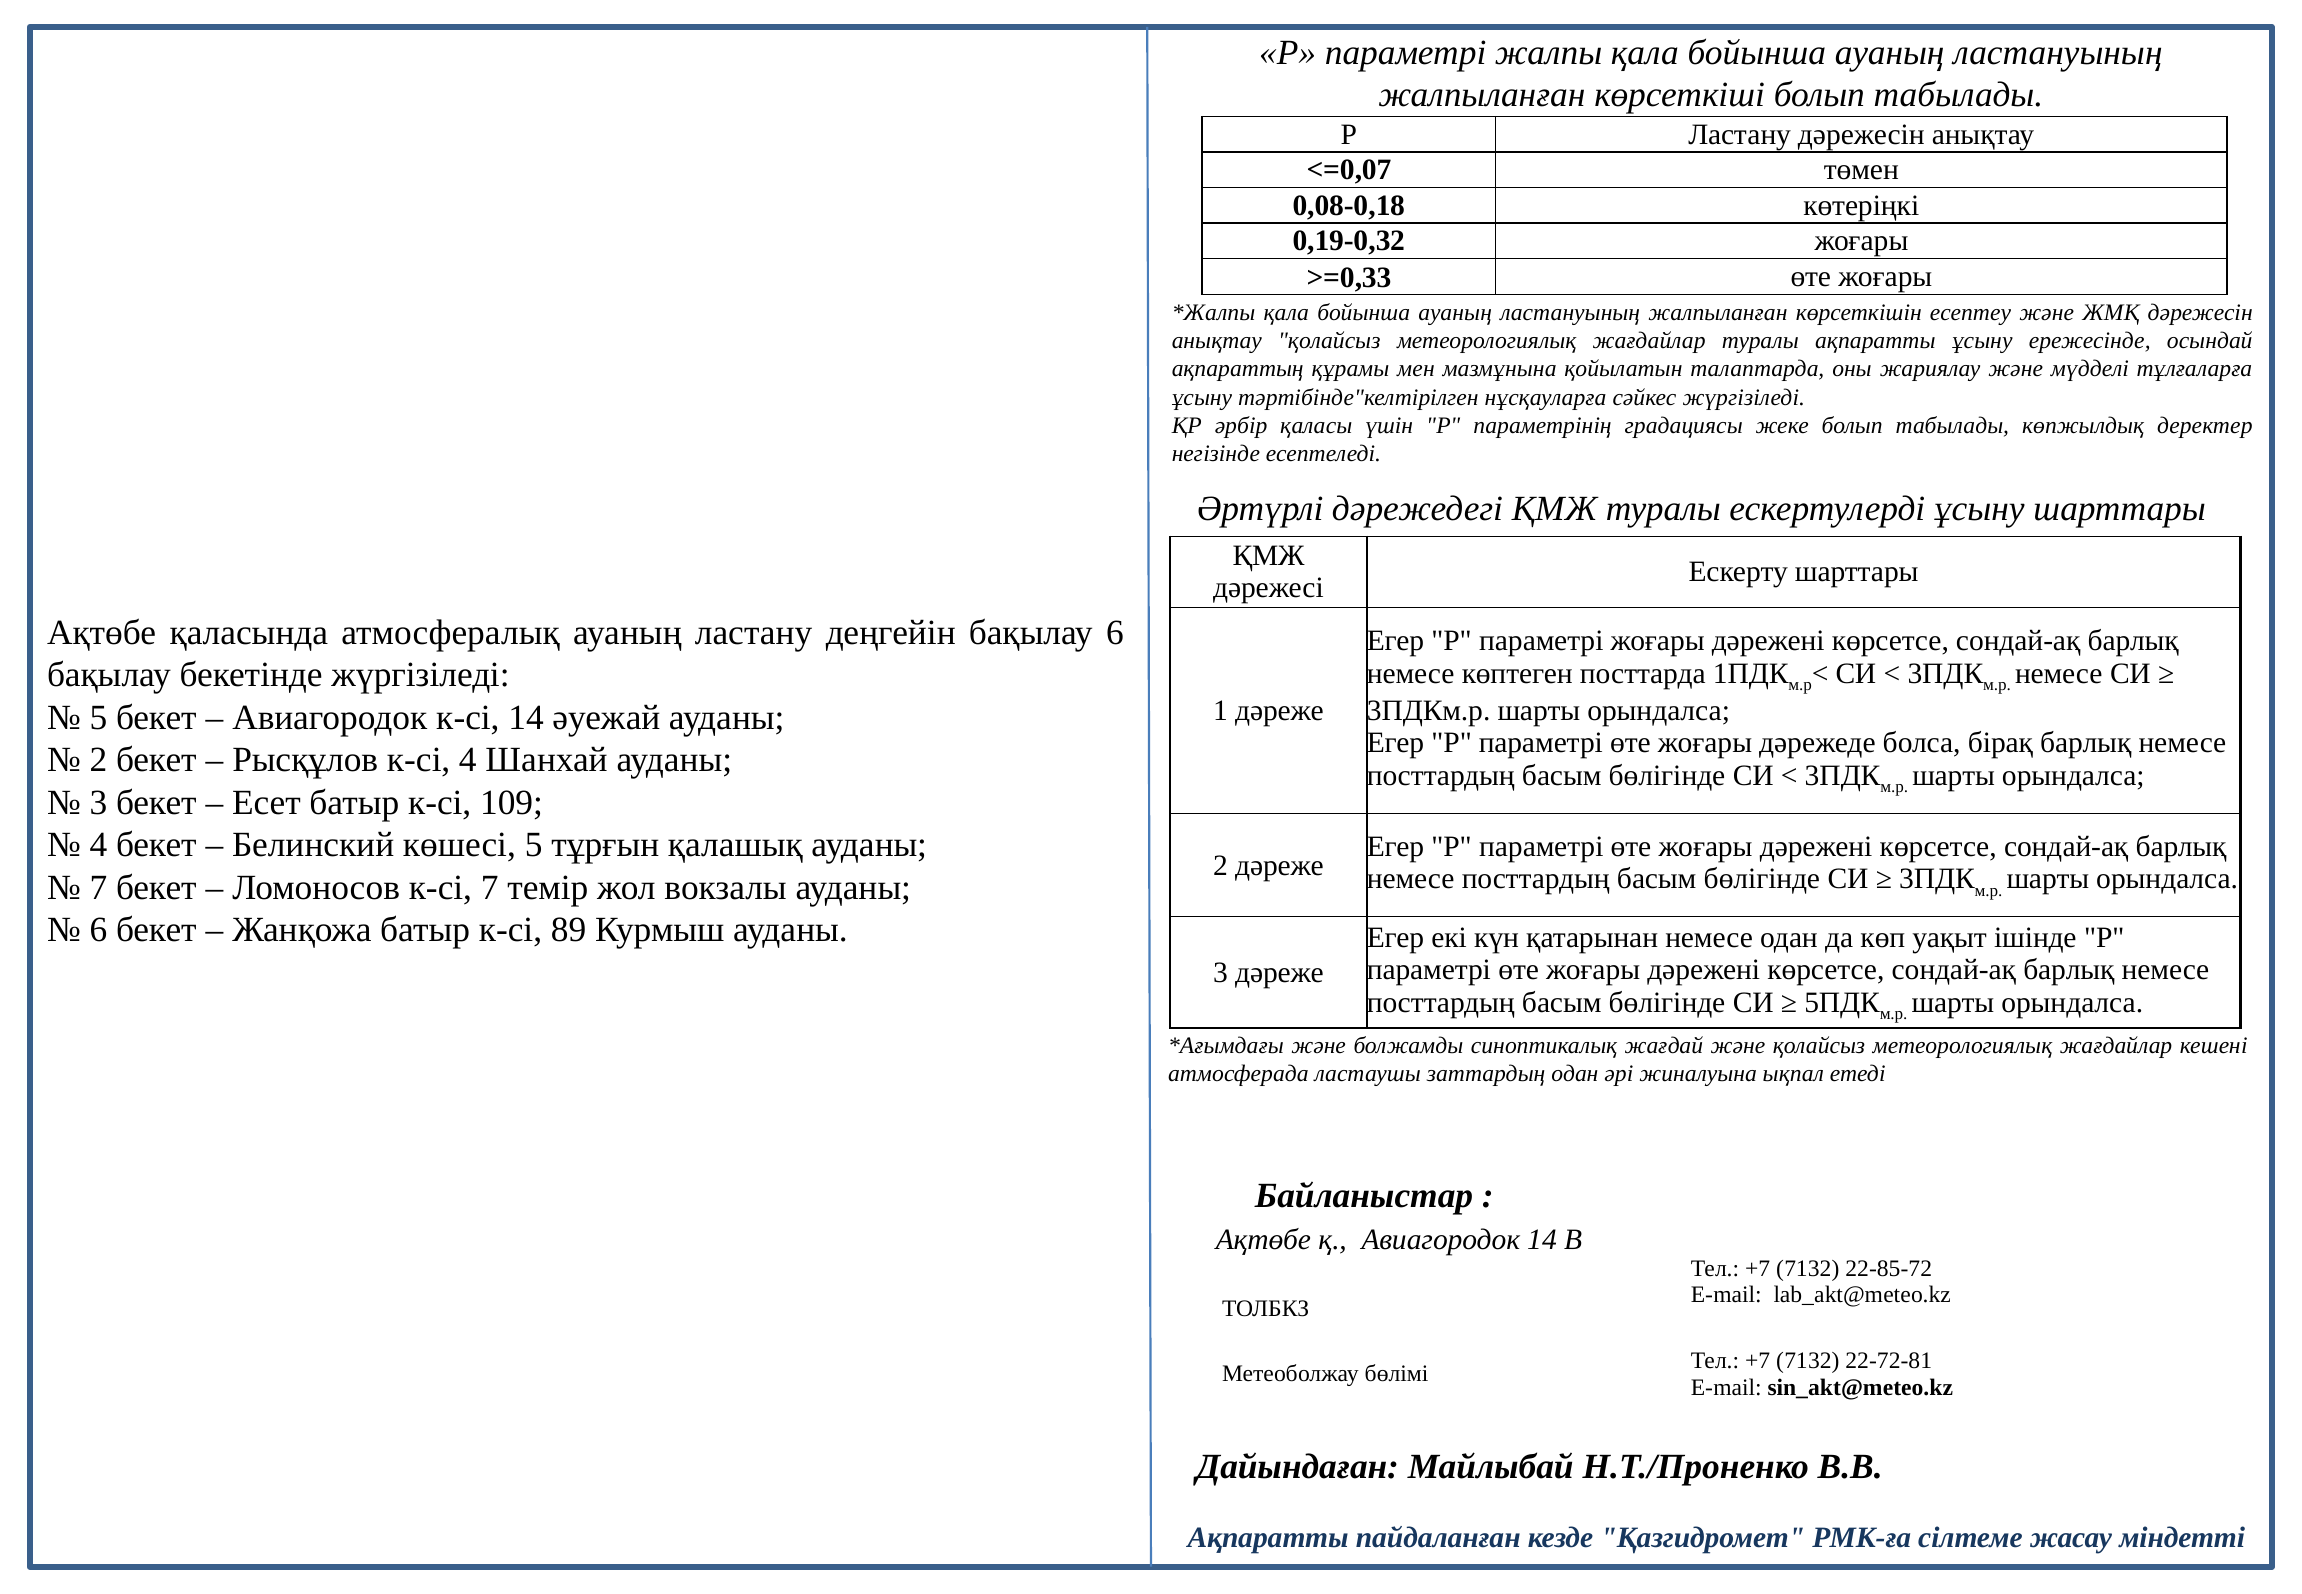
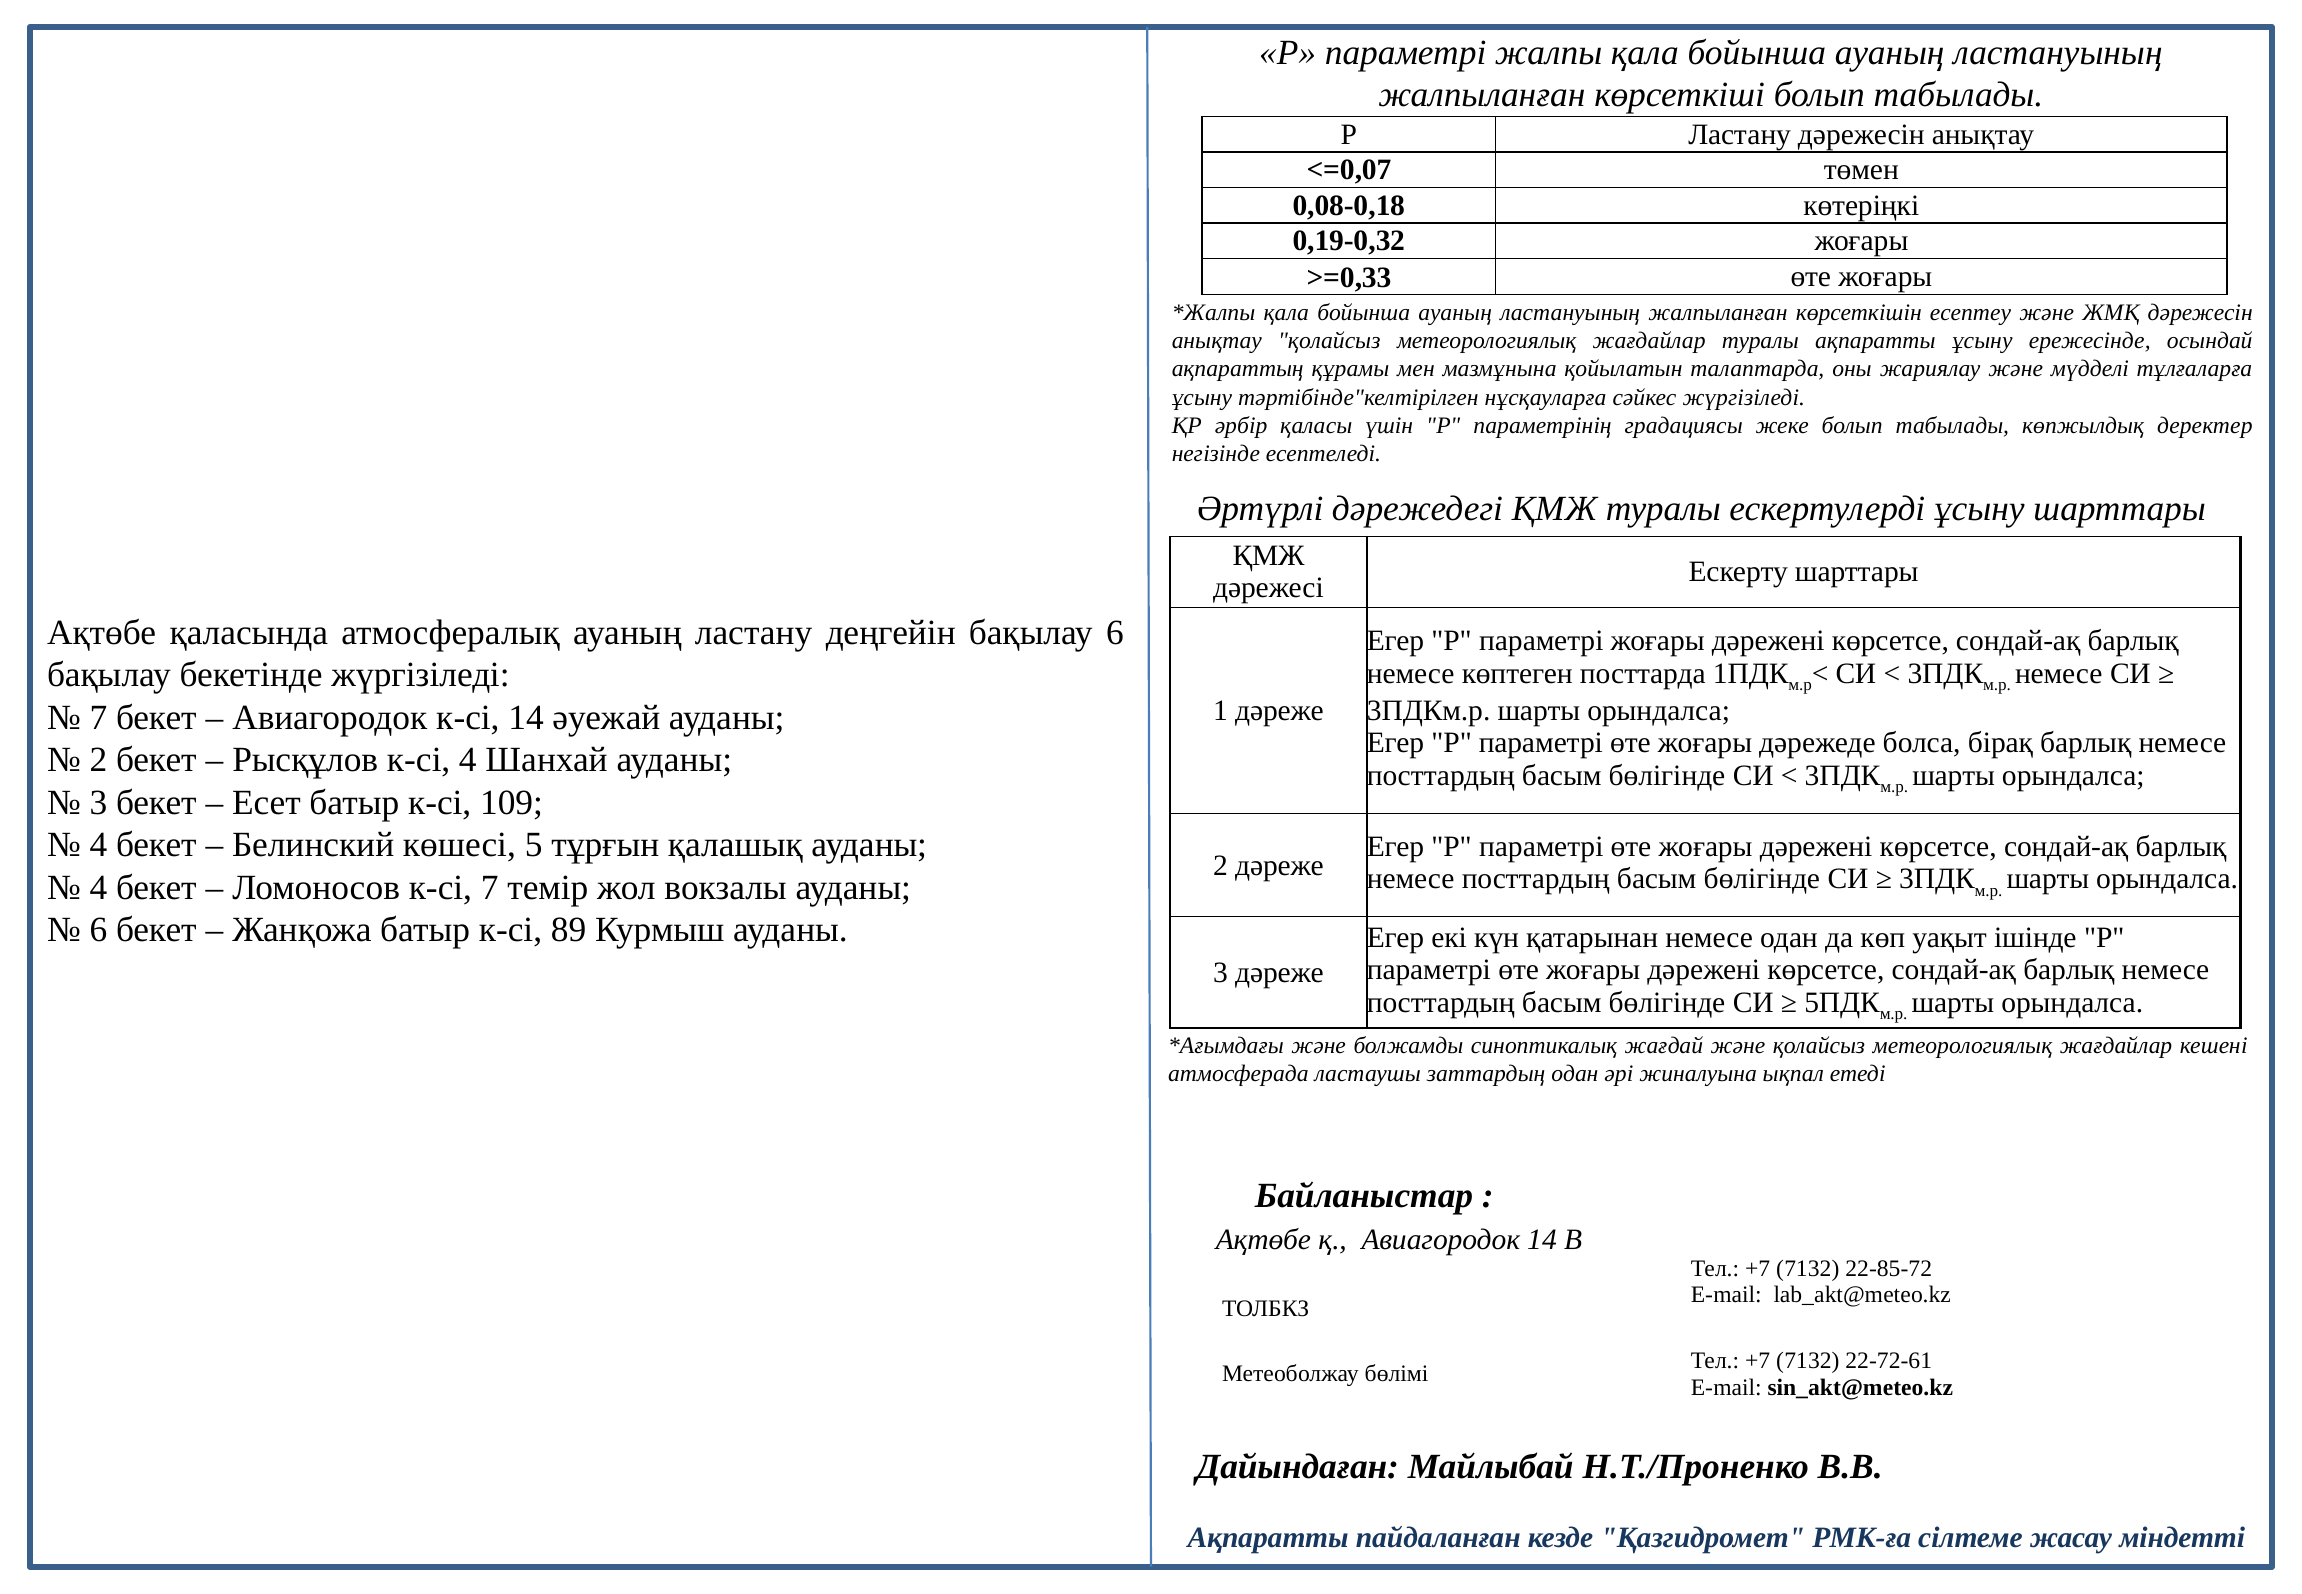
5 at (98, 718): 5 -> 7
7 at (98, 888): 7 -> 4
22-72-81: 22-72-81 -> 22-72-61
